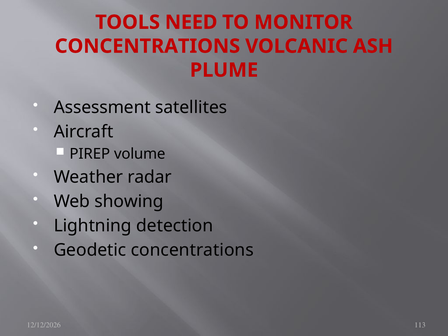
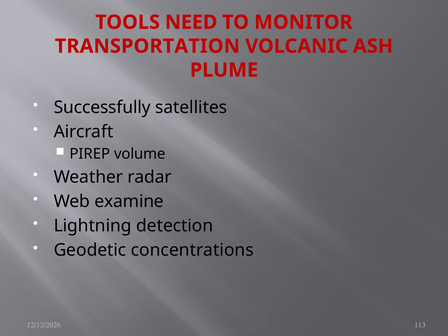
CONCENTRATIONS at (147, 46): CONCENTRATIONS -> TRANSPORTATION
Assessment: Assessment -> Successfully
showing: showing -> examine
